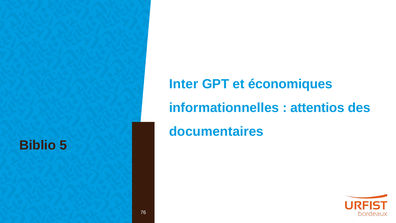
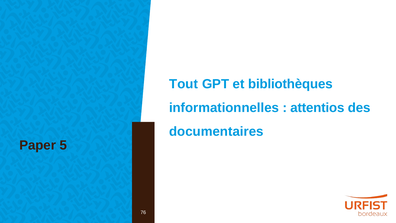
Inter: Inter -> Tout
économiques: économiques -> bibliothèques
Biblio: Biblio -> Paper
